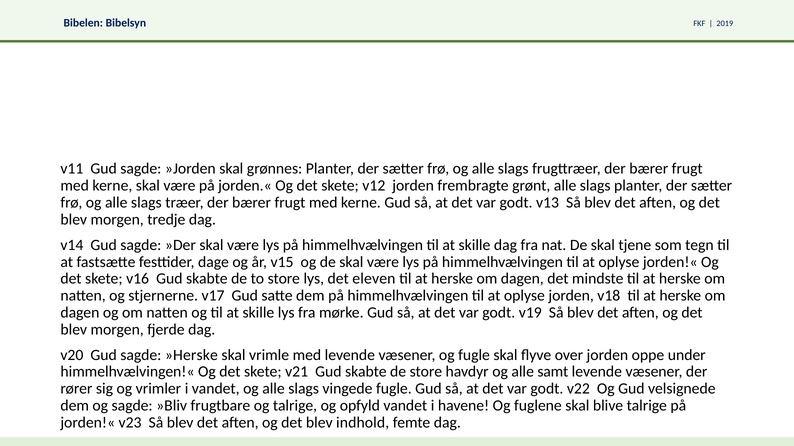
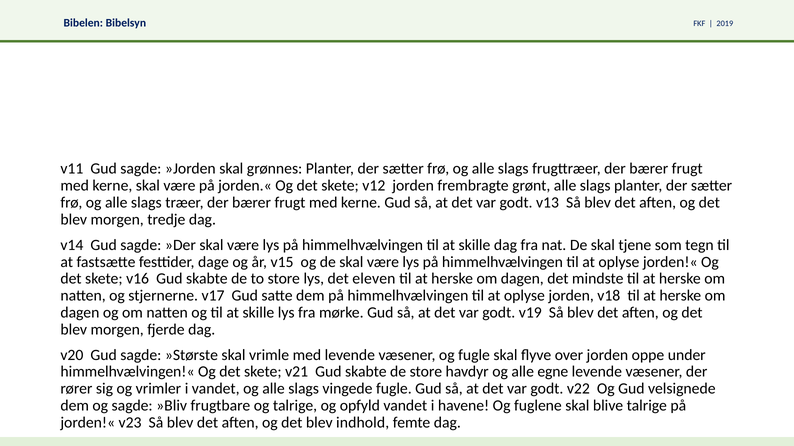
»Herske: »Herske -> »Største
samt: samt -> egne
